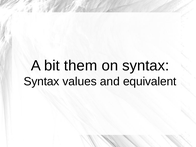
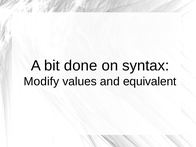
them: them -> done
Syntax at (41, 81): Syntax -> Modify
